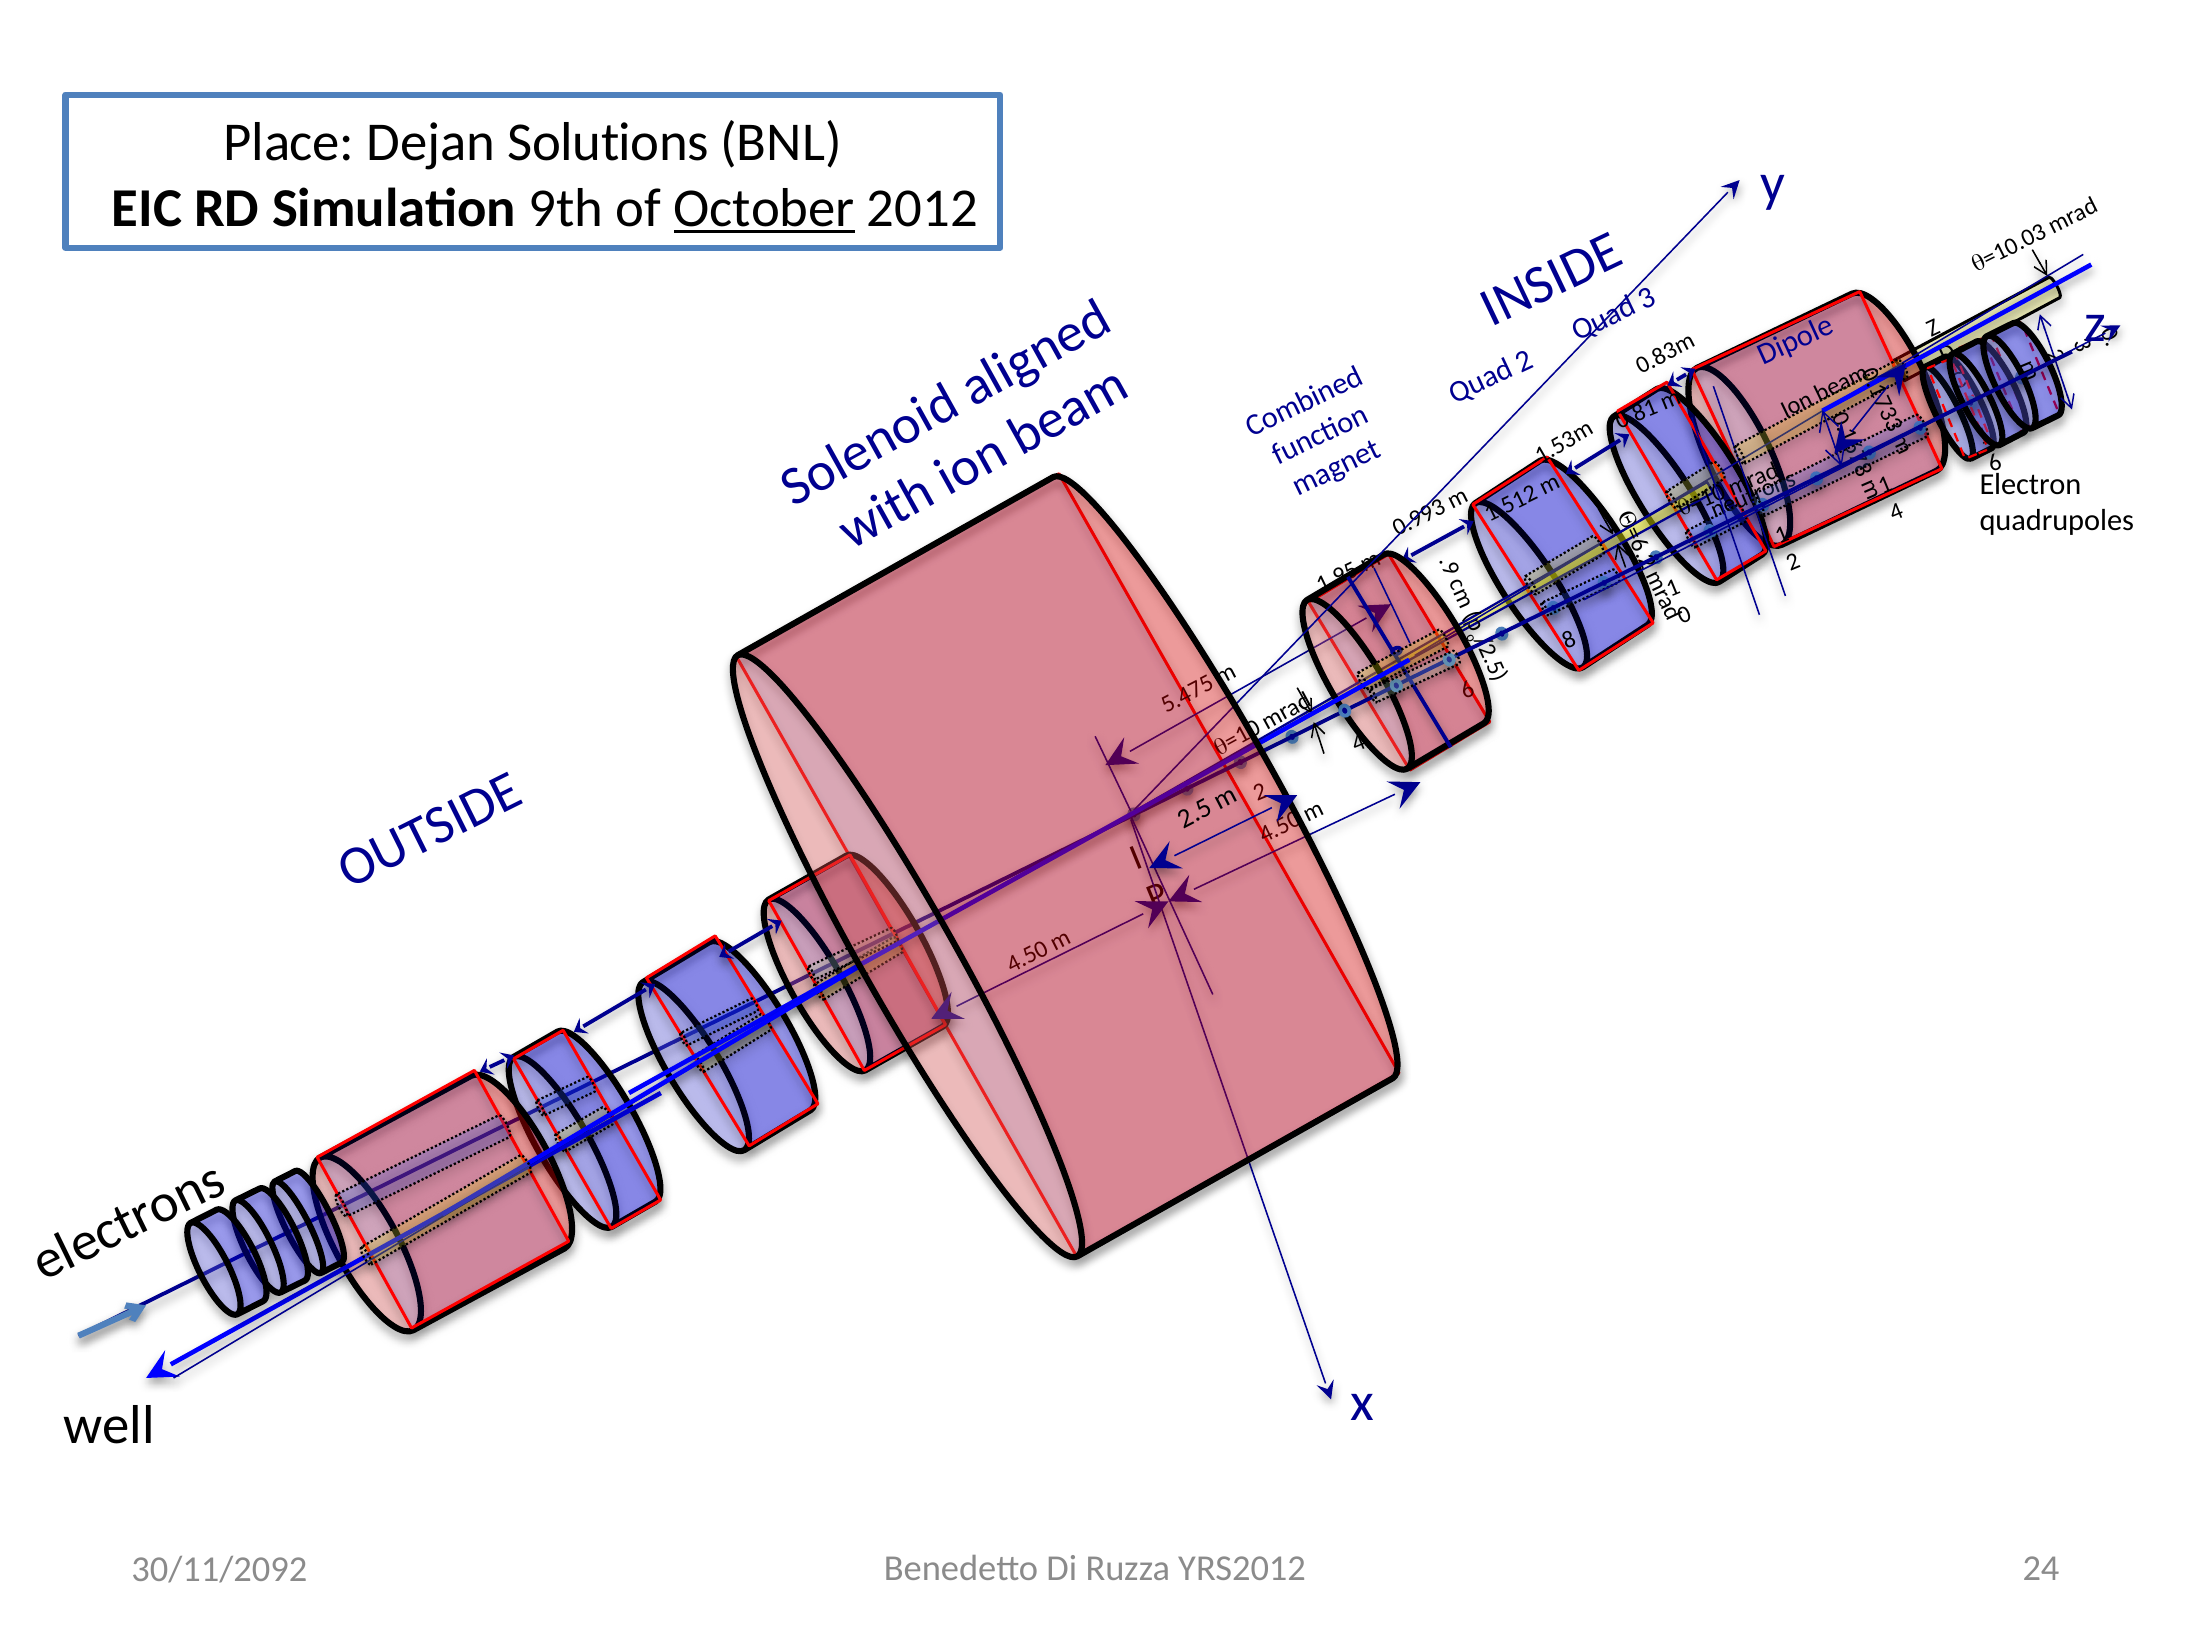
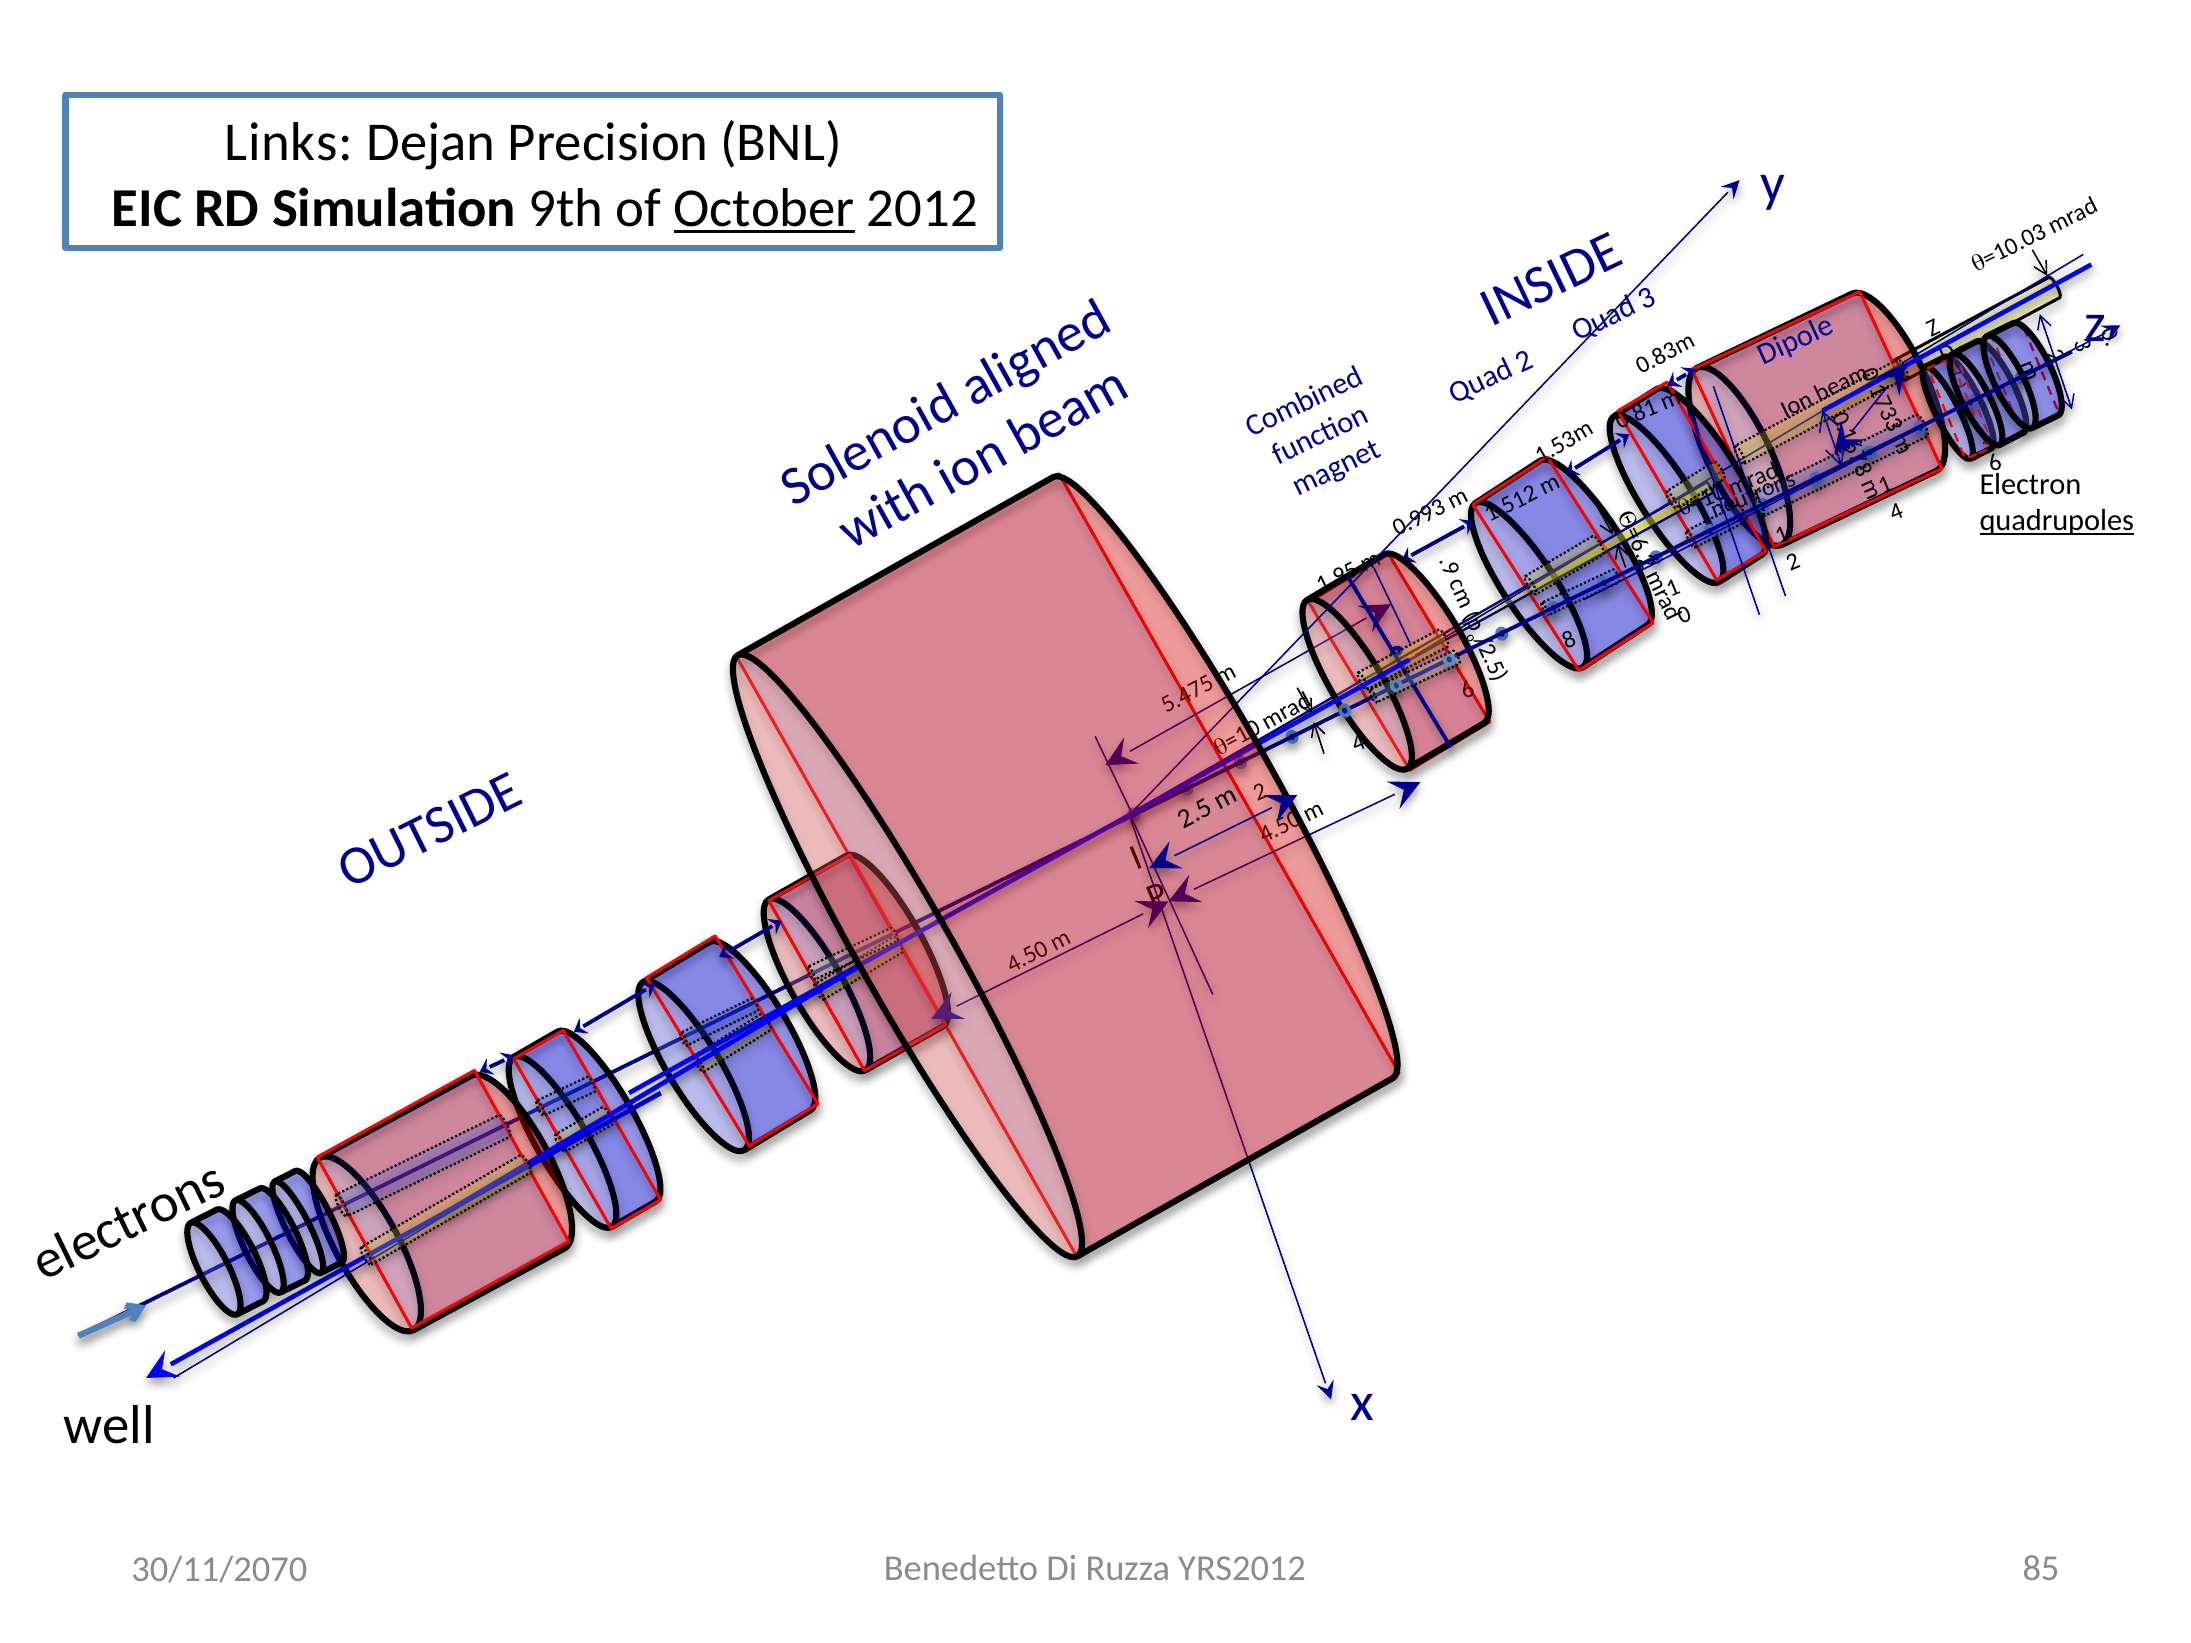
Place: Place -> Links
Solutions: Solutions -> Precision
quadrupoles underline: none -> present
24: 24 -> 85
30/11/2092: 30/11/2092 -> 30/11/2070
